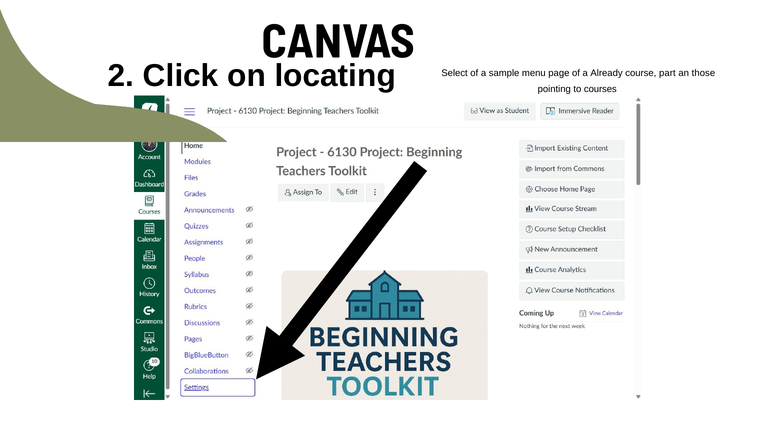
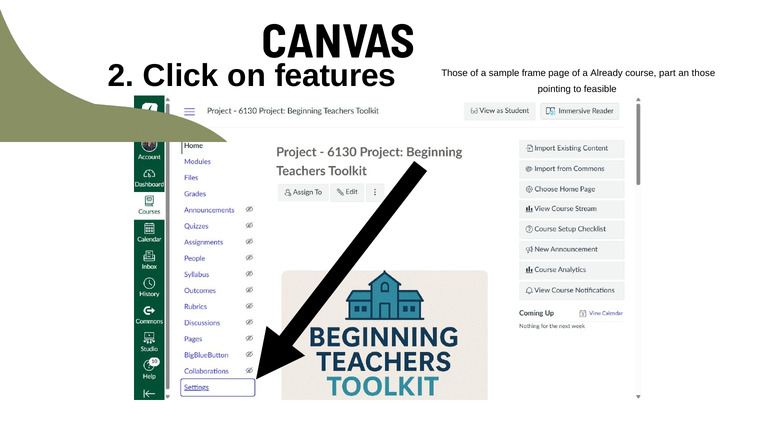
locating: locating -> features
Select at (455, 73): Select -> Those
menu: menu -> frame
courses: courses -> feasible
